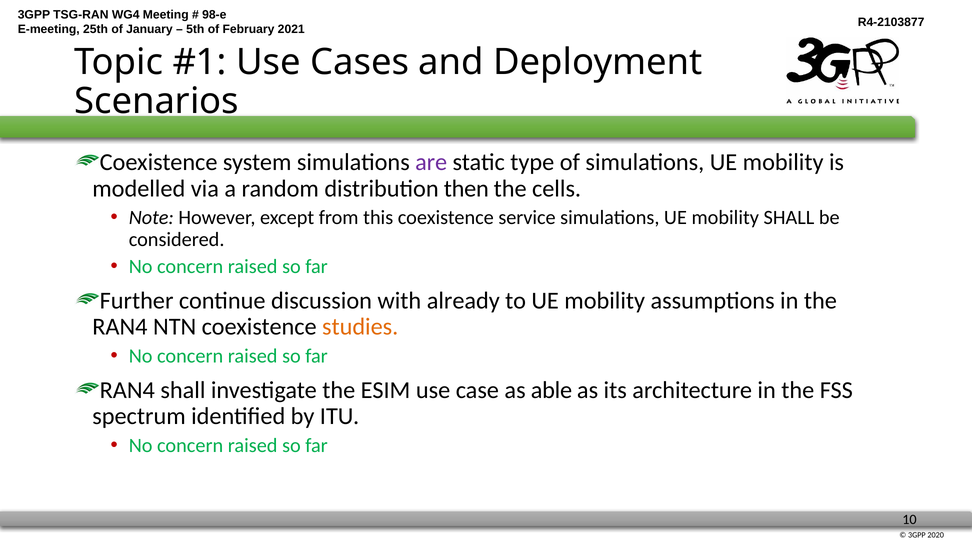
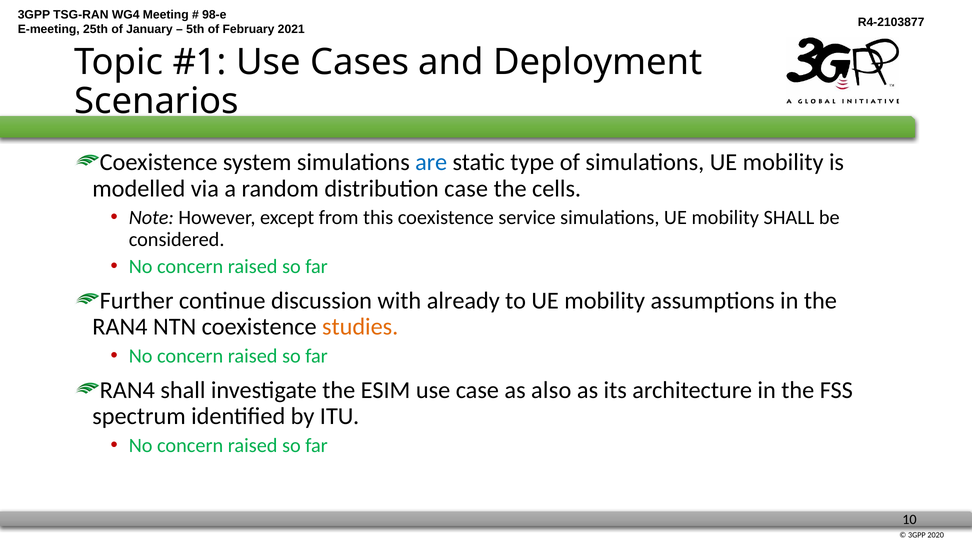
are colour: purple -> blue
distribution then: then -> case
able: able -> also
